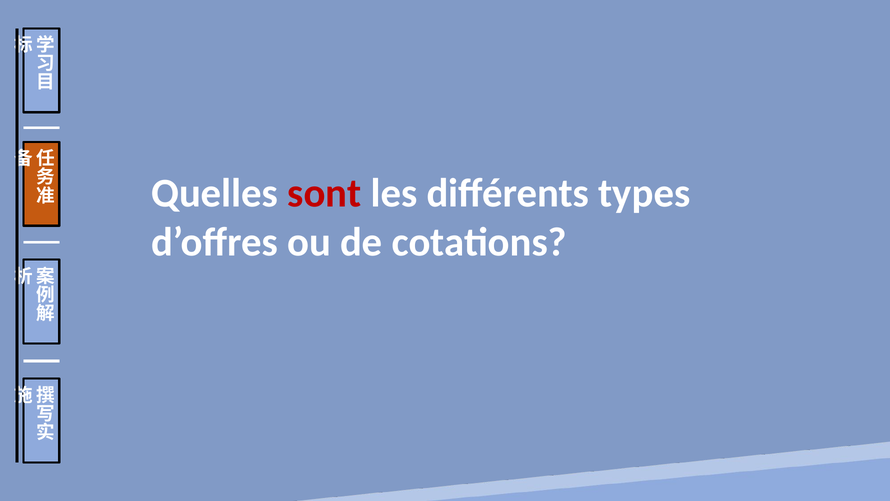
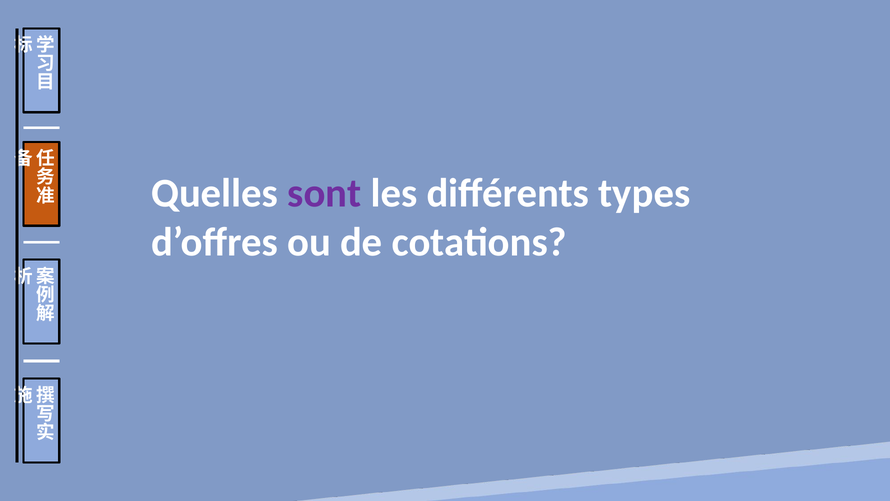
sont colour: red -> purple
